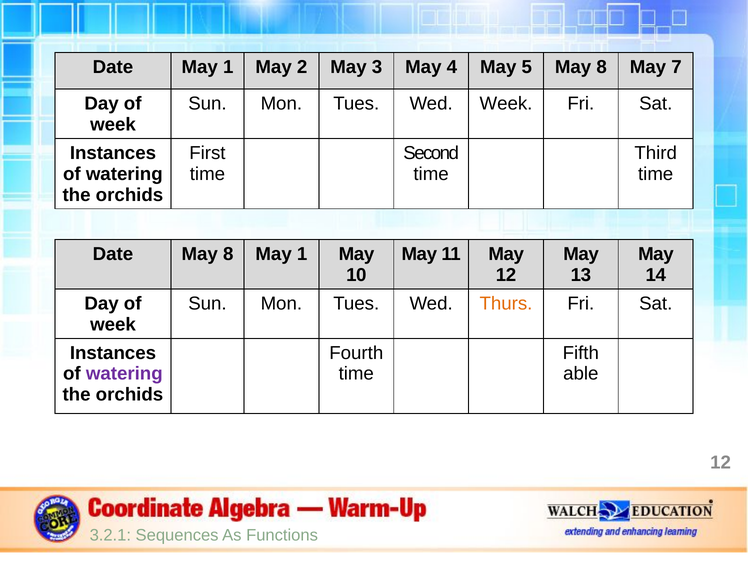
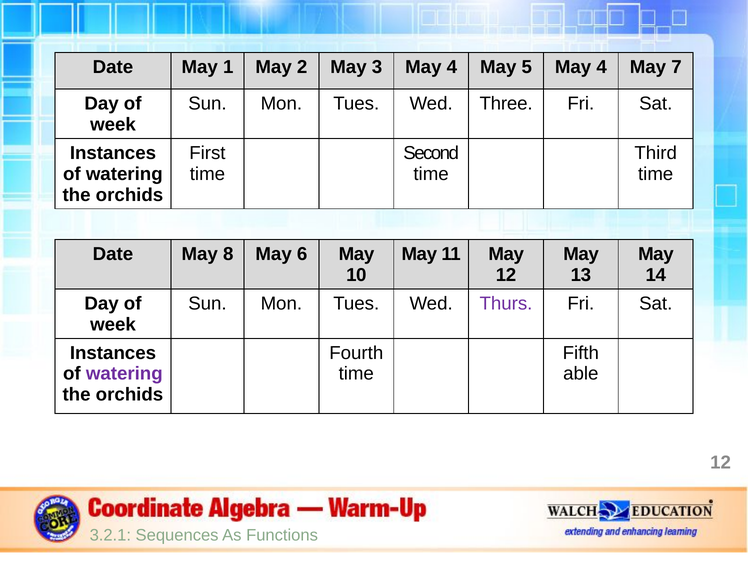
5 May 8: 8 -> 4
Wed Week: Week -> Three
8 May 1: 1 -> 6
Thurs colour: orange -> purple
